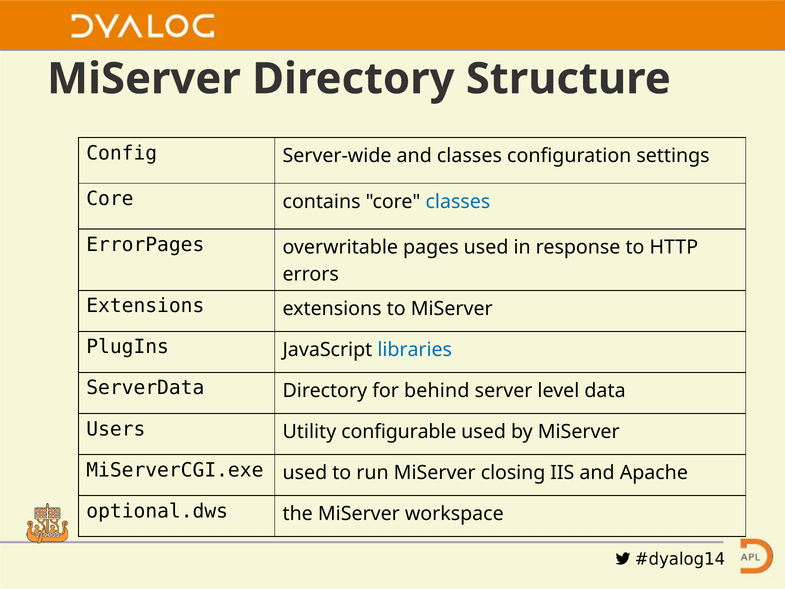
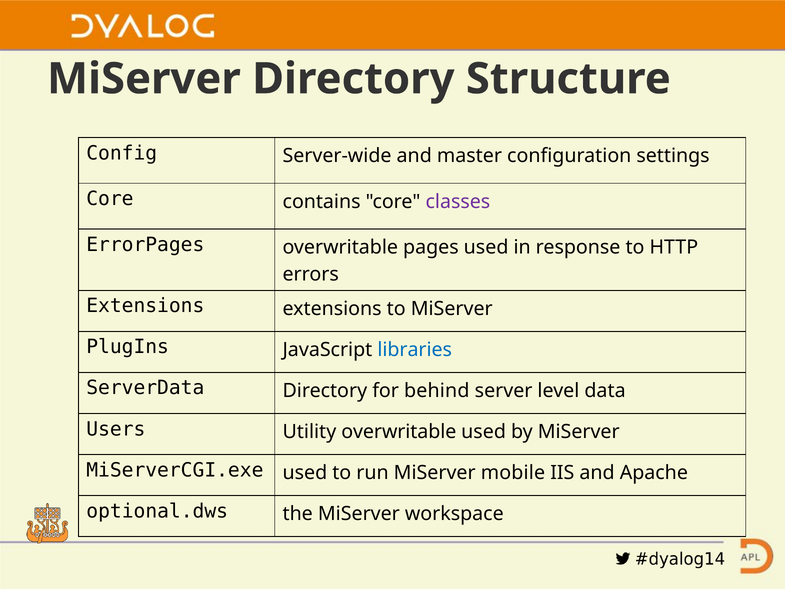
and classes: classes -> master
classes at (458, 202) colour: blue -> purple
Utility configurable: configurable -> overwritable
closing: closing -> mobile
